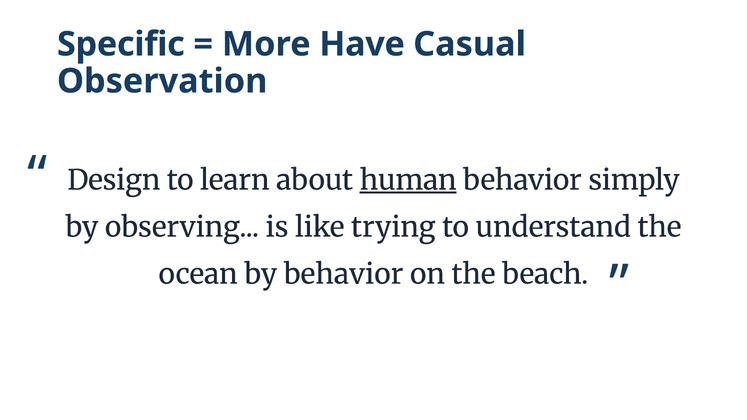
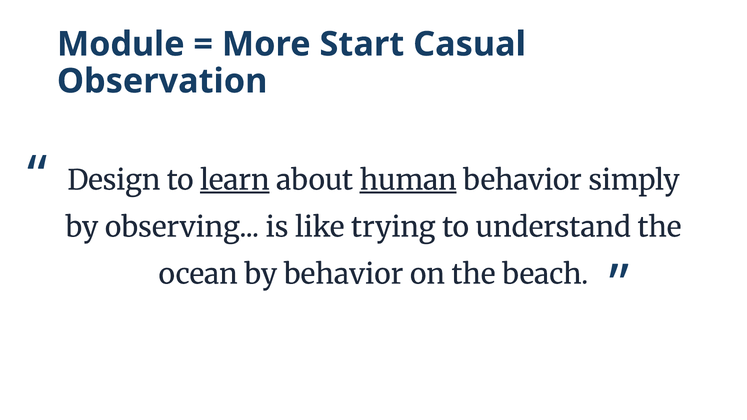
Specific: Specific -> Module
Have: Have -> Start
learn underline: none -> present
